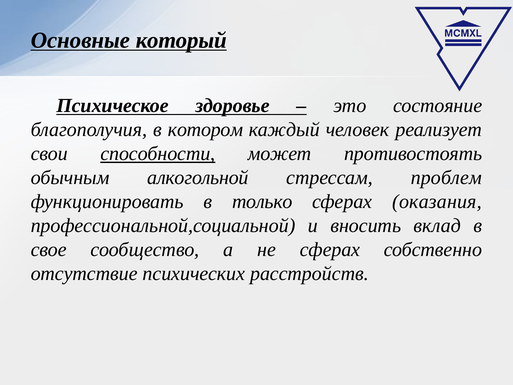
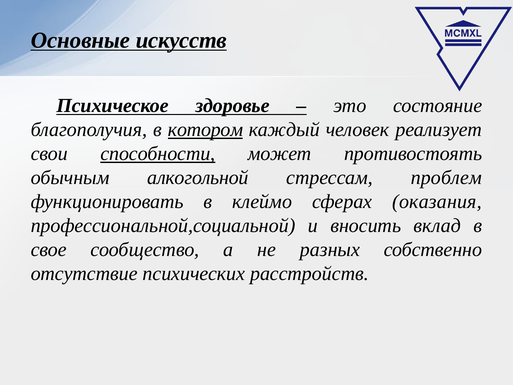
который: который -> искусств
котором underline: none -> present
только: только -> клеймо
не сферах: сферах -> разных
